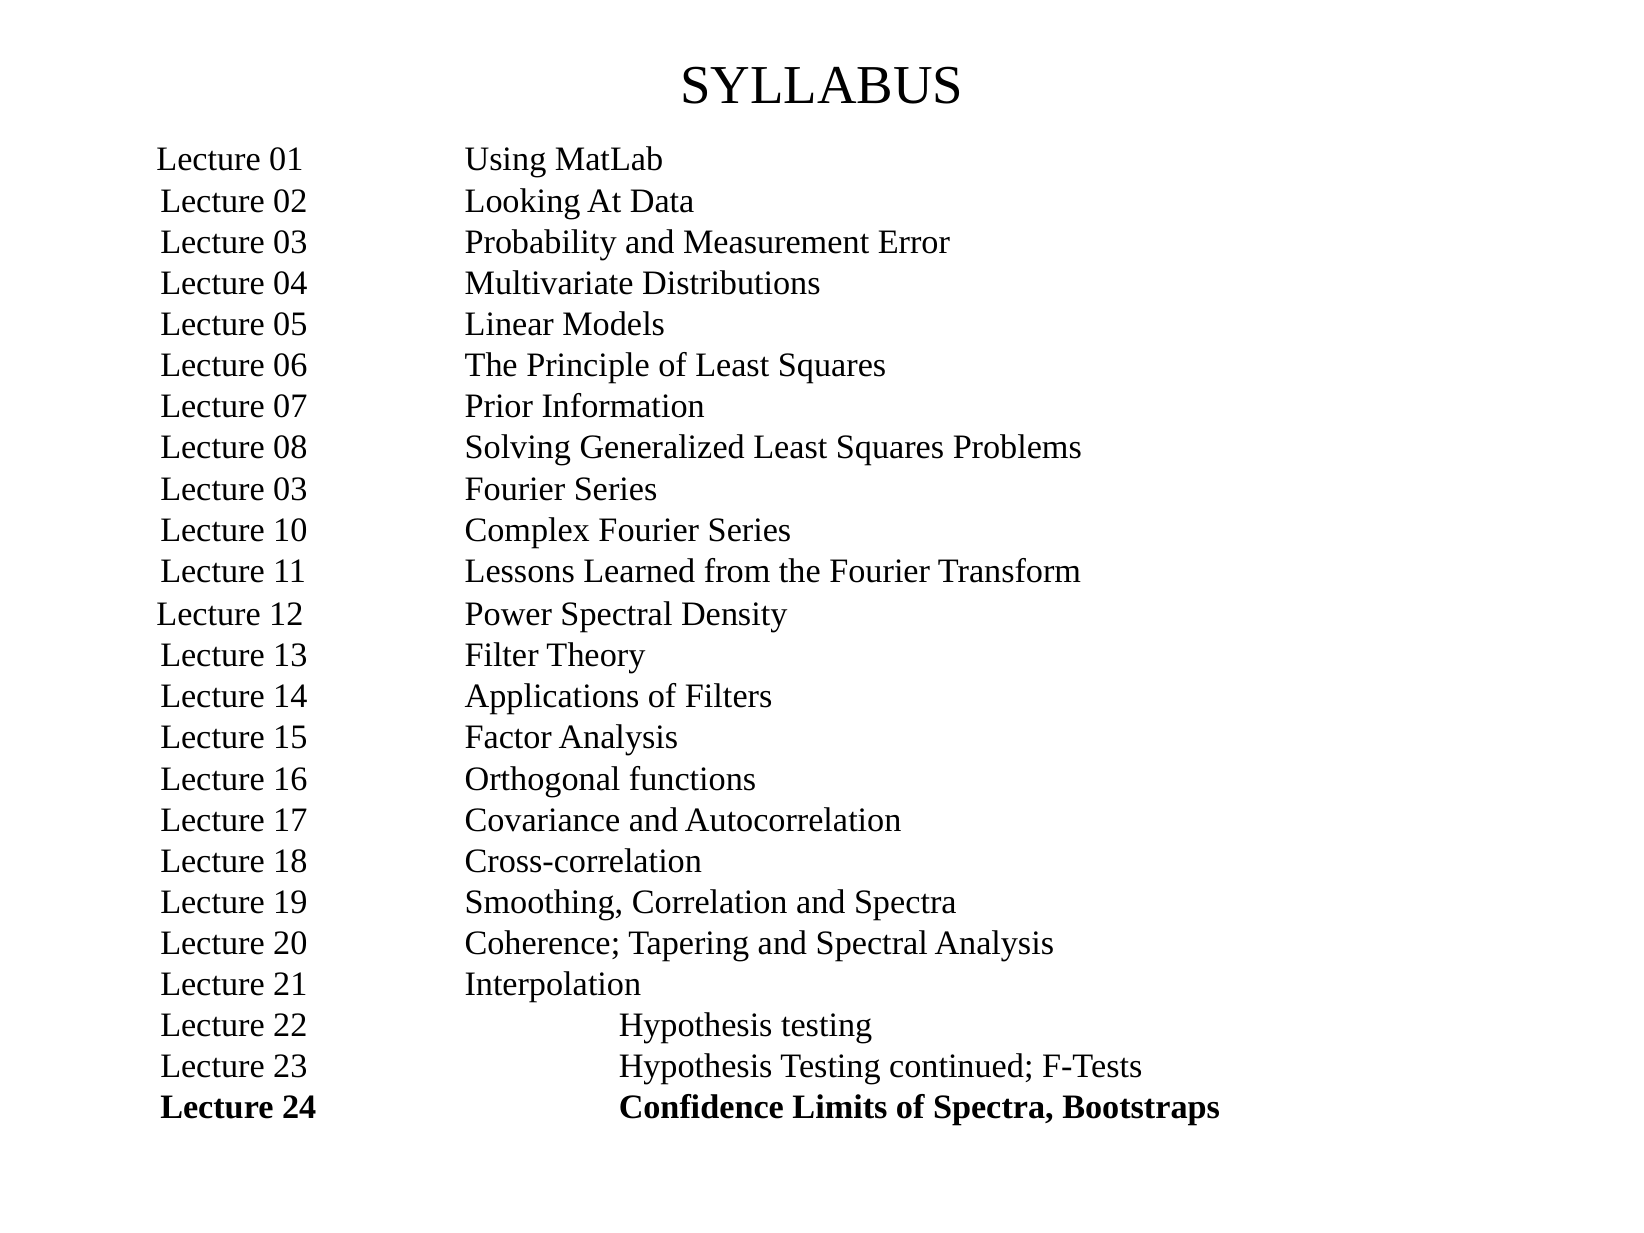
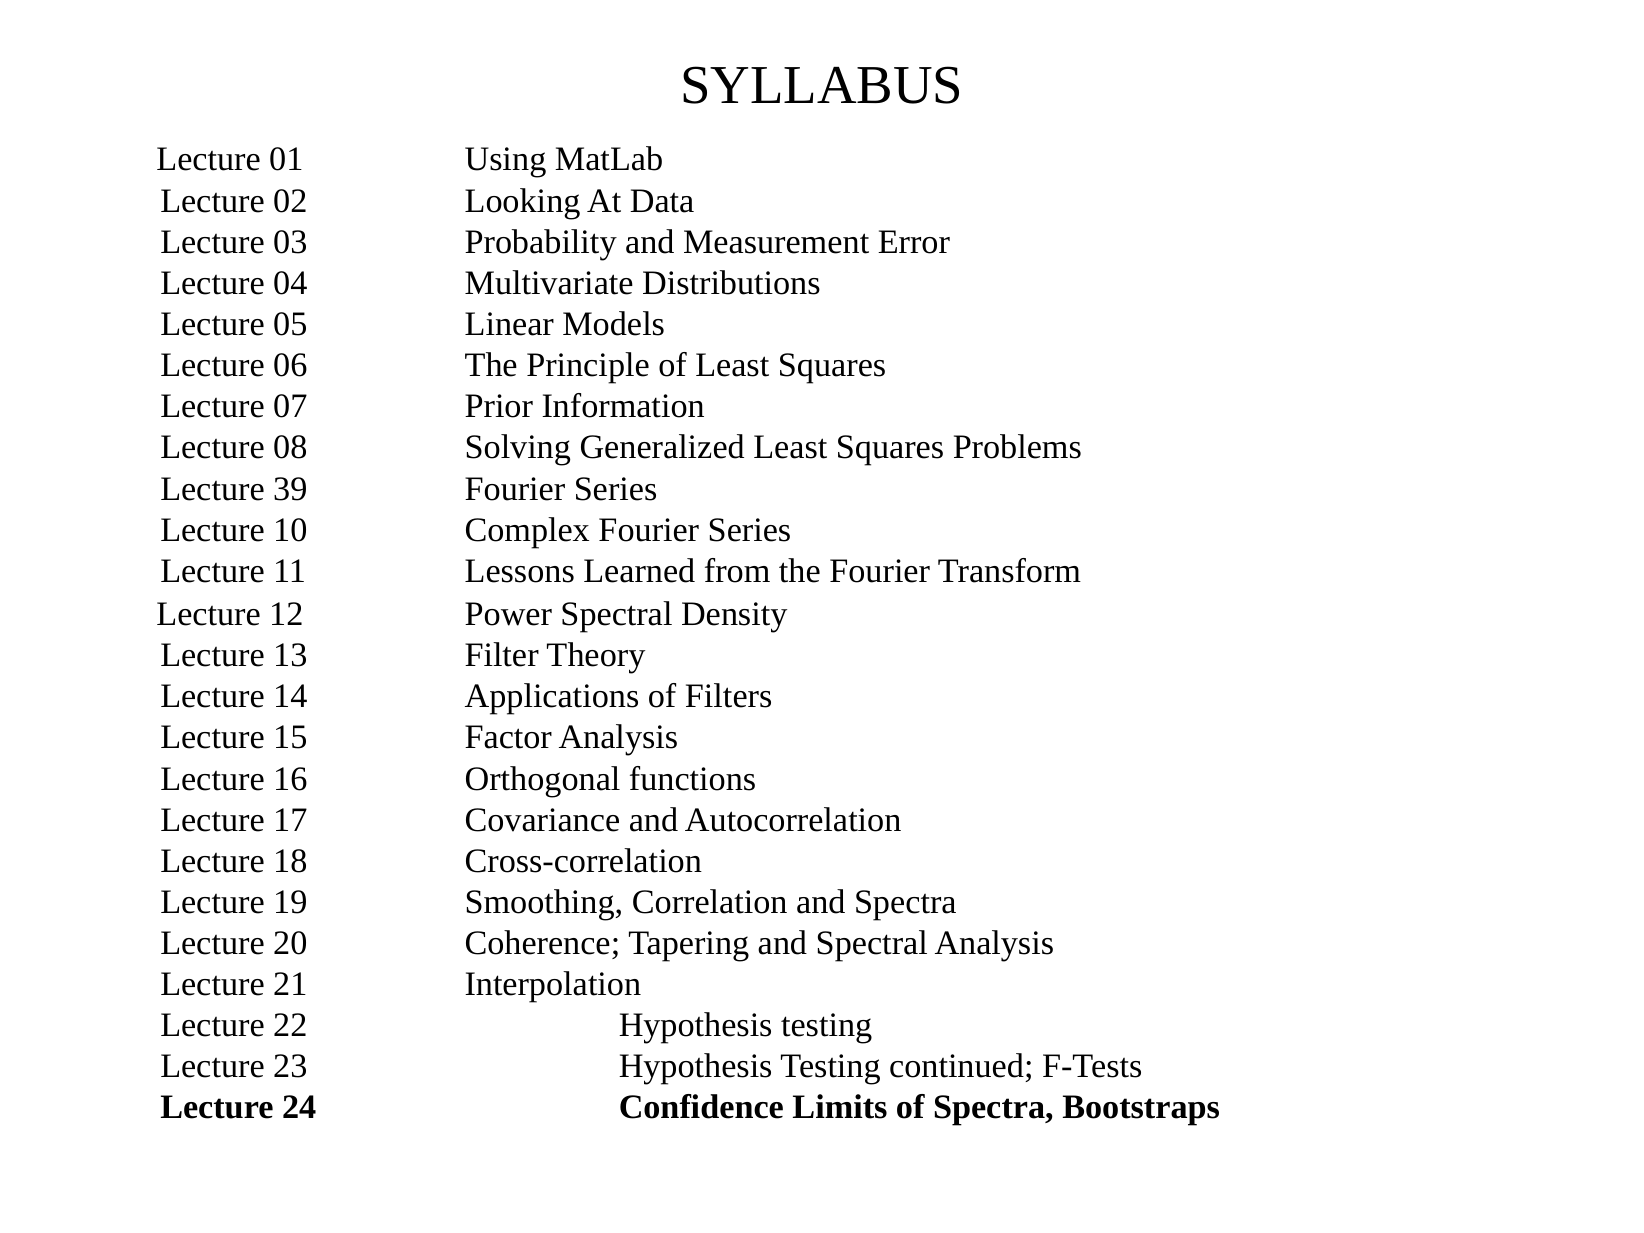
03 at (290, 489): 03 -> 39
